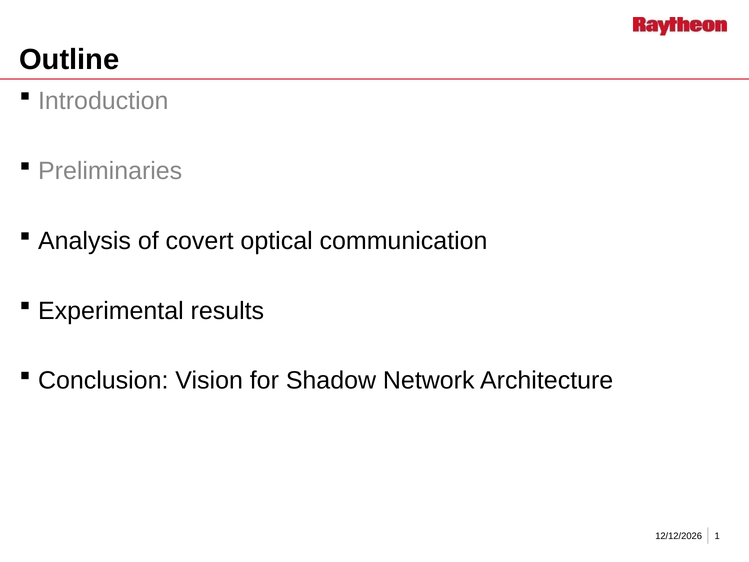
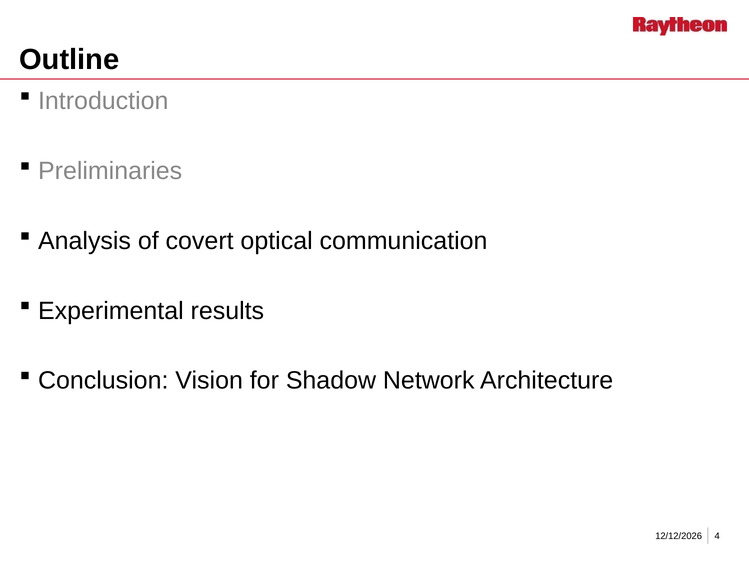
1: 1 -> 4
